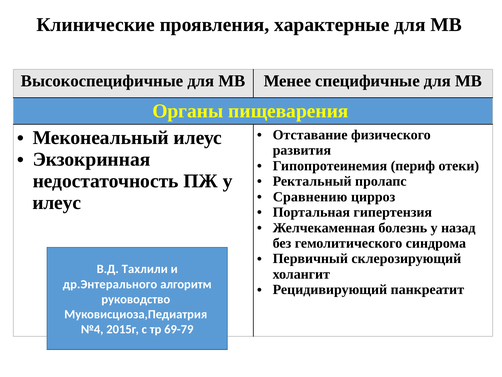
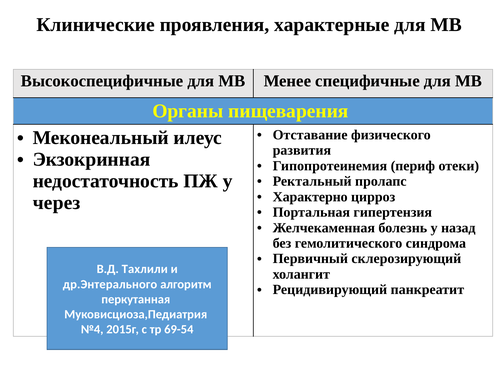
Сравнению: Сравнению -> Характерно
илеус at (57, 202): илеус -> через
руководство: руководство -> перкутанная
69-79: 69-79 -> 69-54
